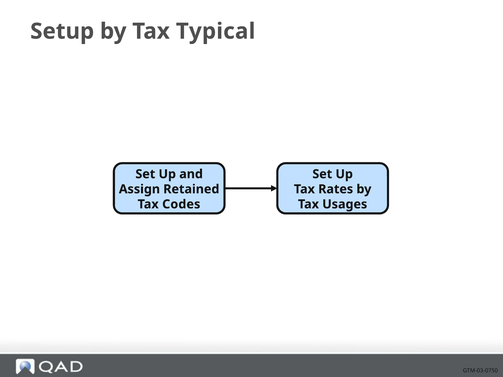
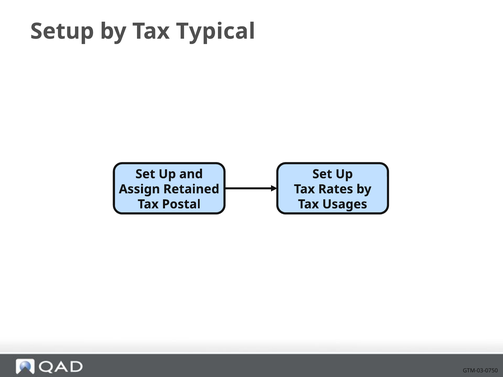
Codes: Codes -> Postal
